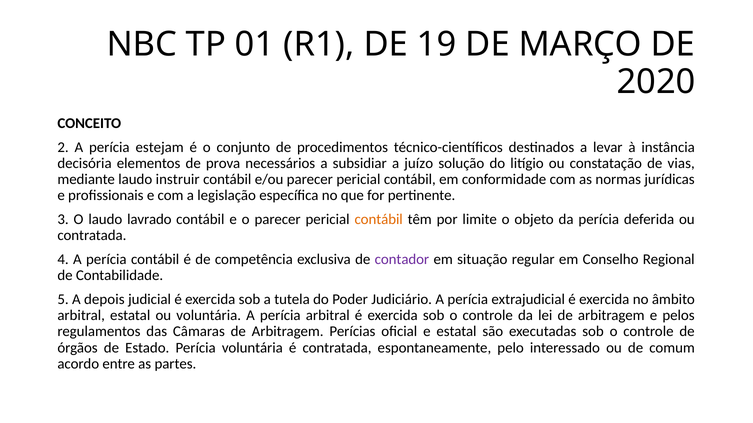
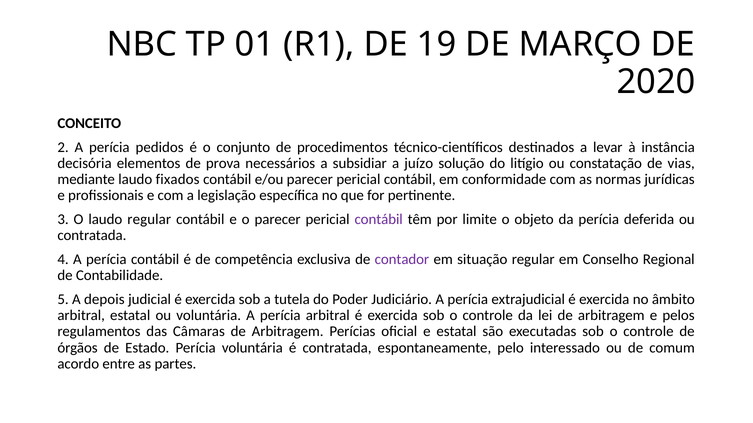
estejam: estejam -> pedidos
instruir: instruir -> fixados
laudo lavrado: lavrado -> regular
contábil at (379, 220) colour: orange -> purple
